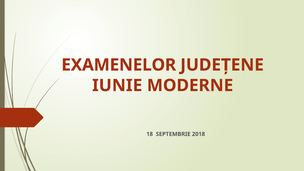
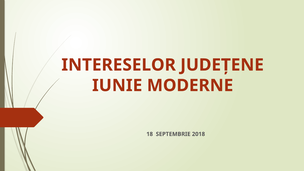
EXAMENELOR: EXAMENELOR -> INTERESELOR
